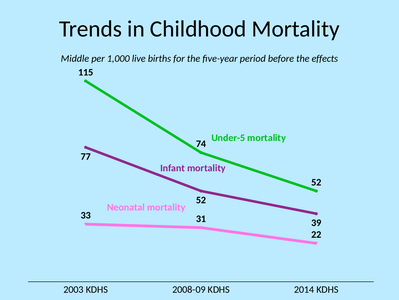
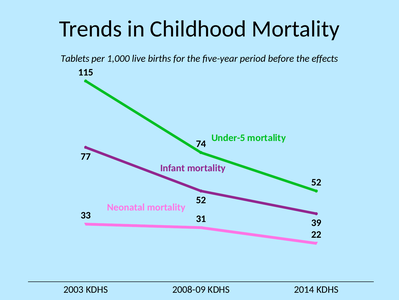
Middle: Middle -> Tablets
